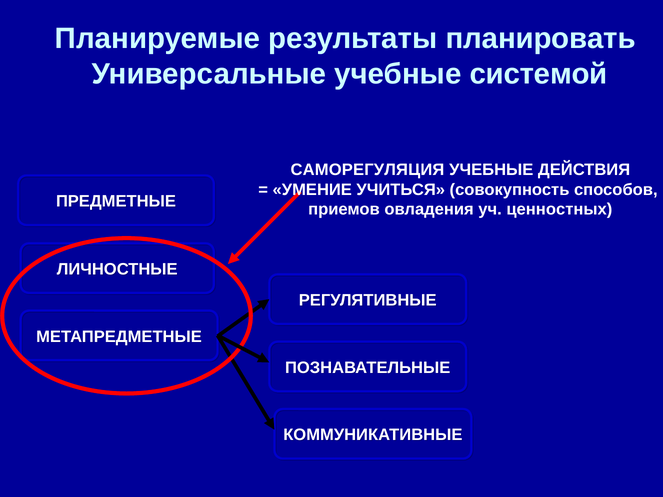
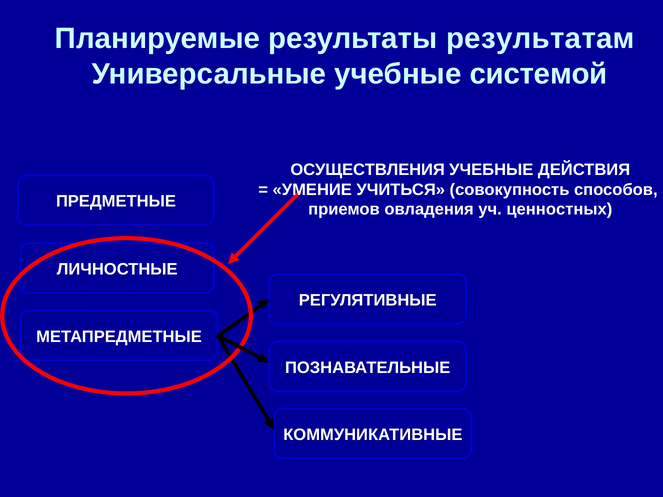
планировать: планировать -> результатам
САМОРЕГУЛЯЦИЯ: САМОРЕГУЛЯЦИЯ -> ОСУЩЕСТВЛЕНИЯ
